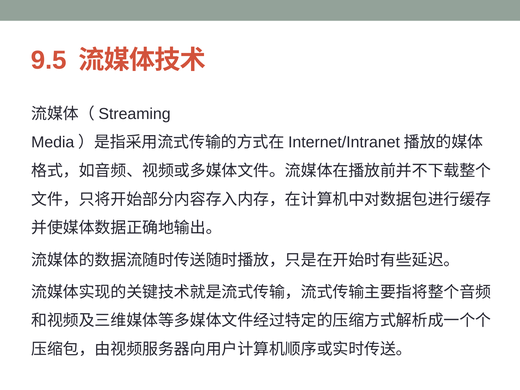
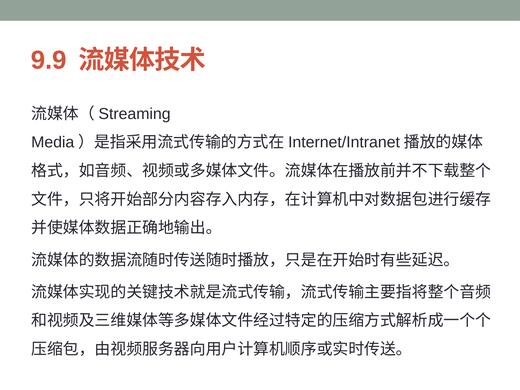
9.5: 9.5 -> 9.9
